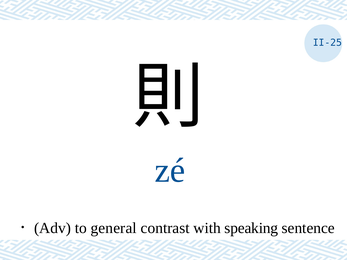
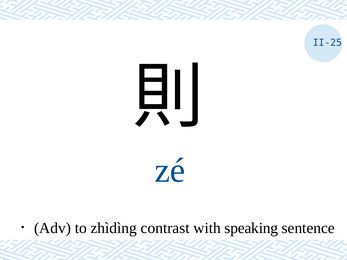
general: general -> zhìdìng
